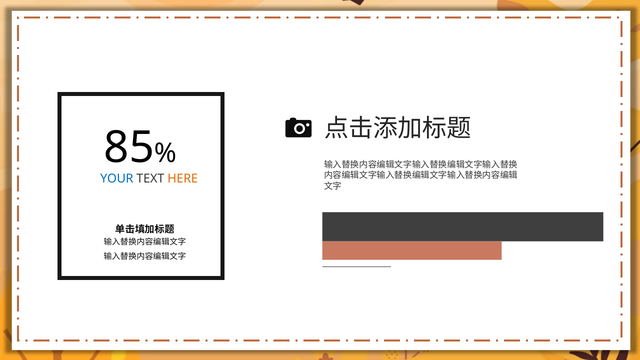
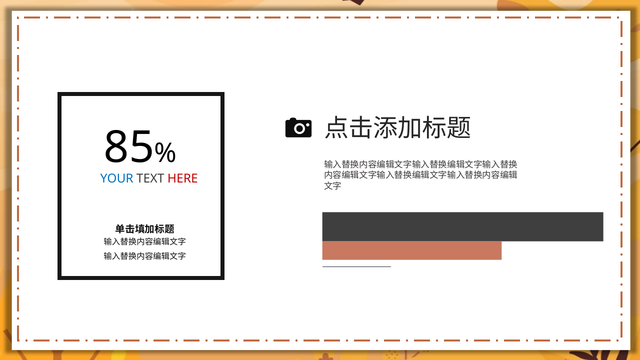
HERE colour: orange -> red
